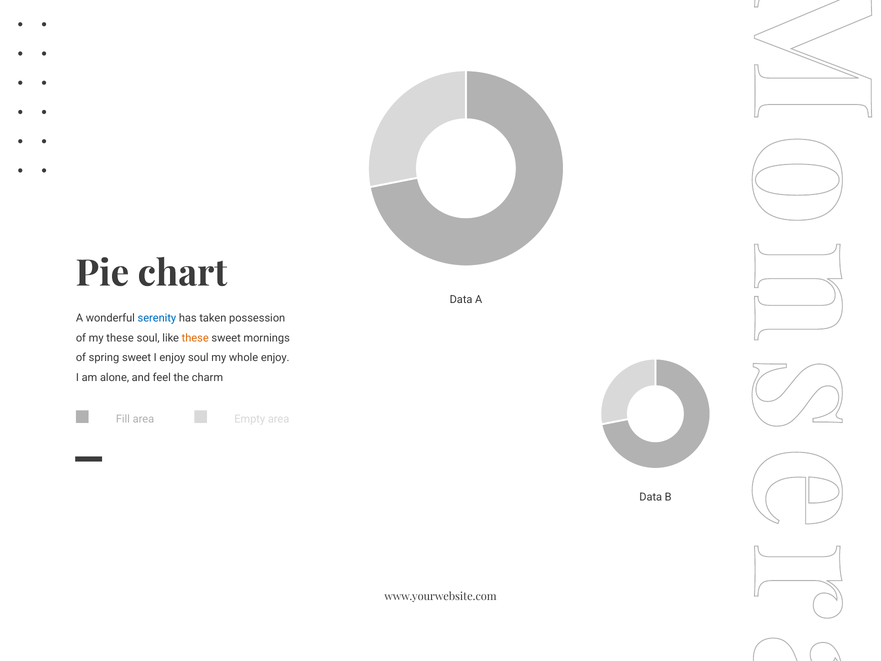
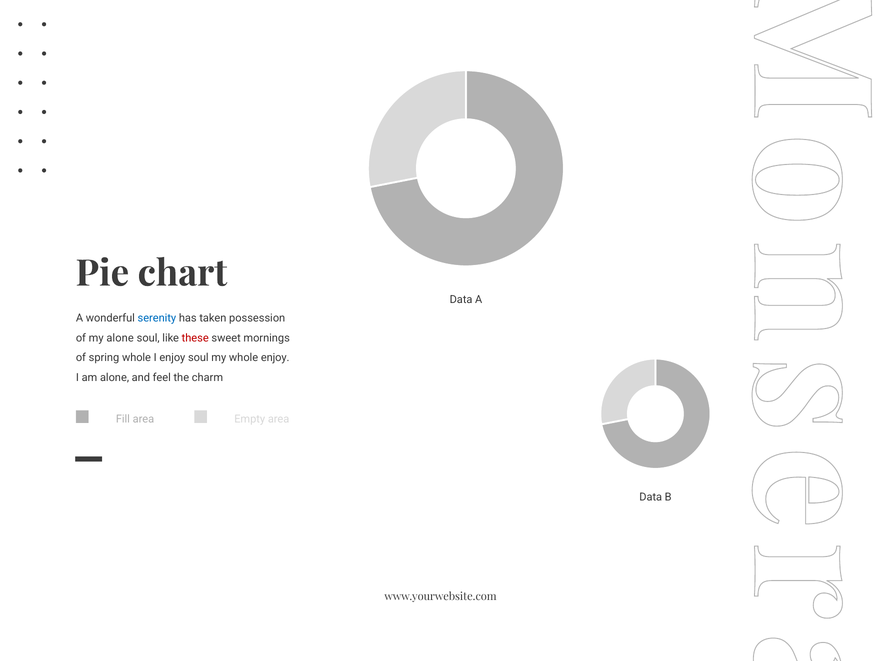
my these: these -> alone
these at (195, 338) colour: orange -> red
spring sweet: sweet -> whole
